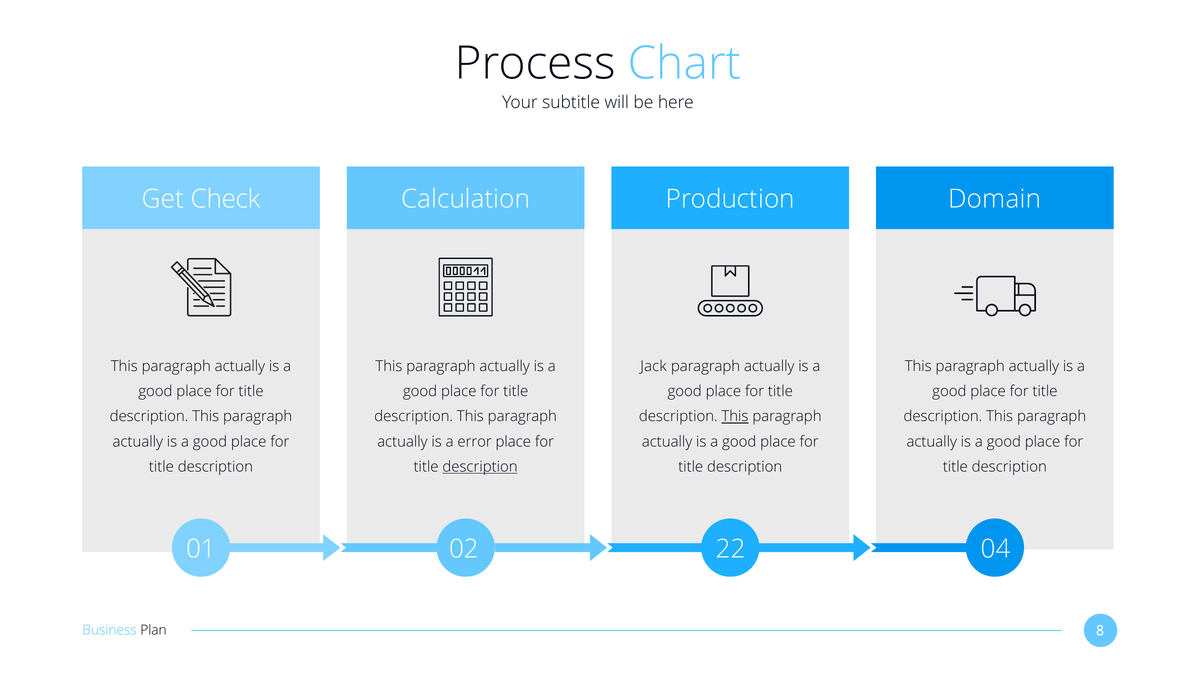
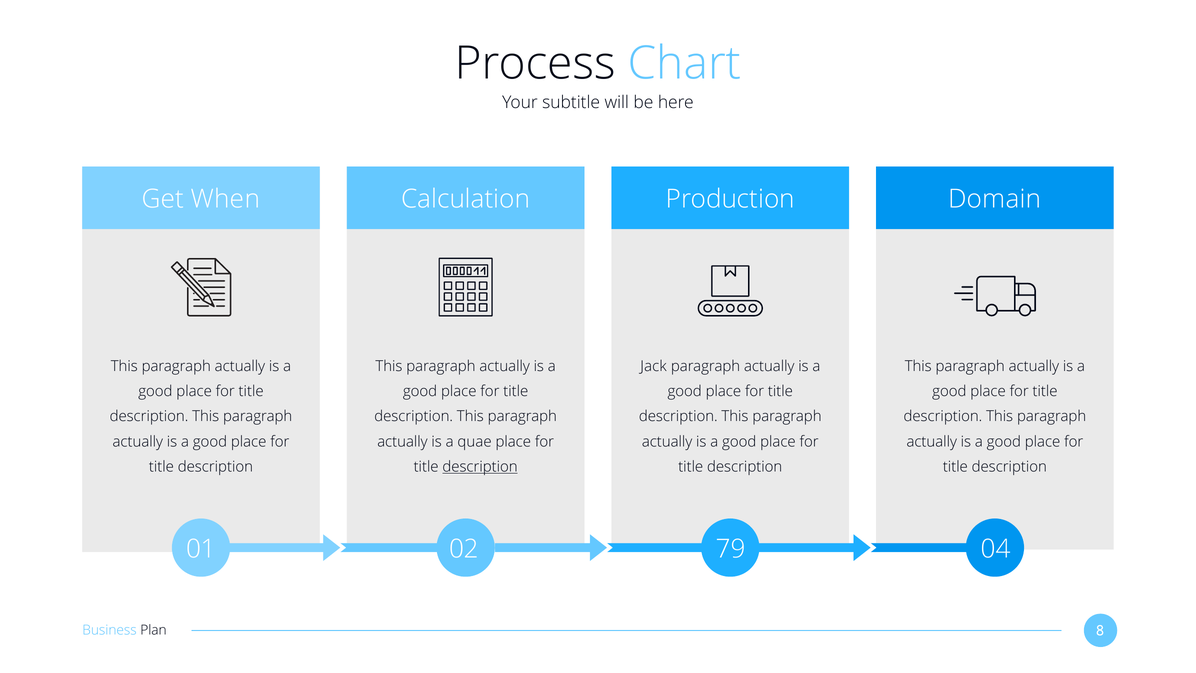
Check: Check -> When
This at (735, 416) underline: present -> none
error: error -> quae
22: 22 -> 79
